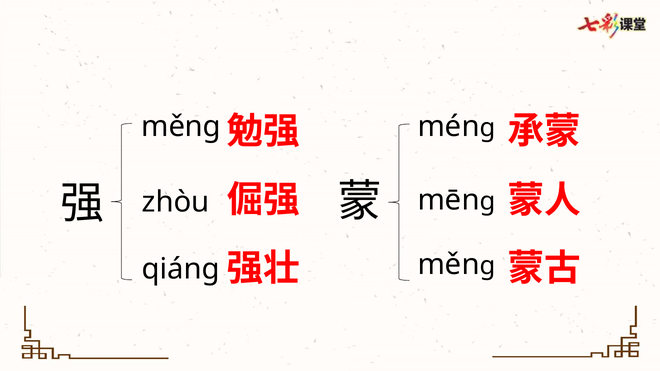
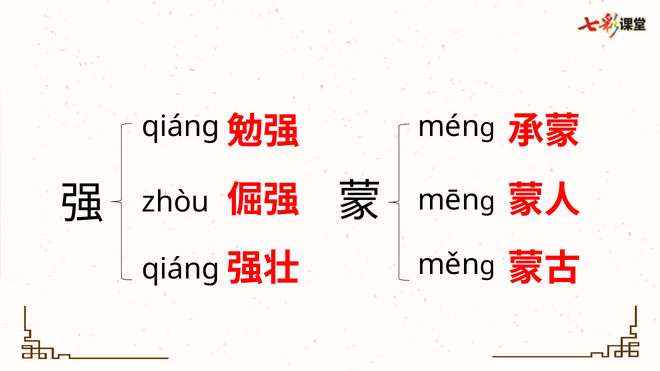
měnɡ at (181, 127): měnɡ -> qiáng
